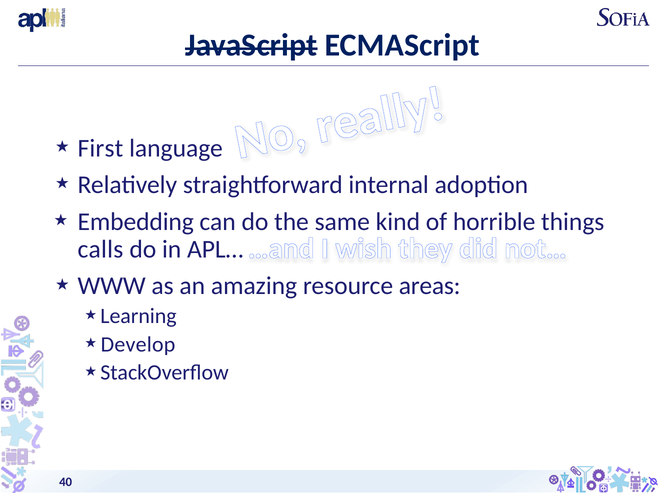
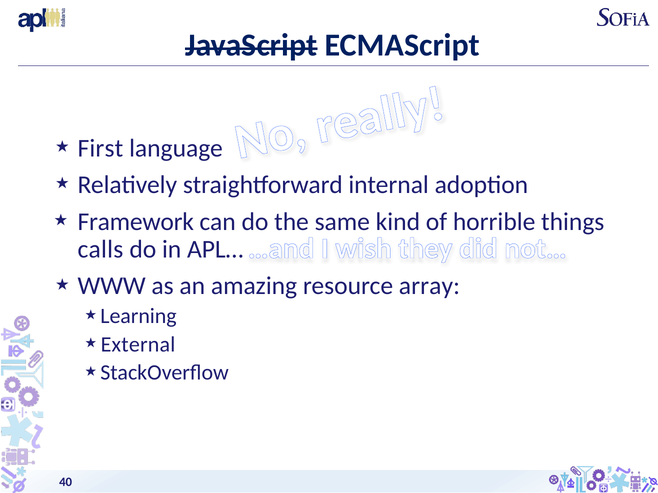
Embedding: Embedding -> Framework
areas: areas -> array
Develop: Develop -> External
